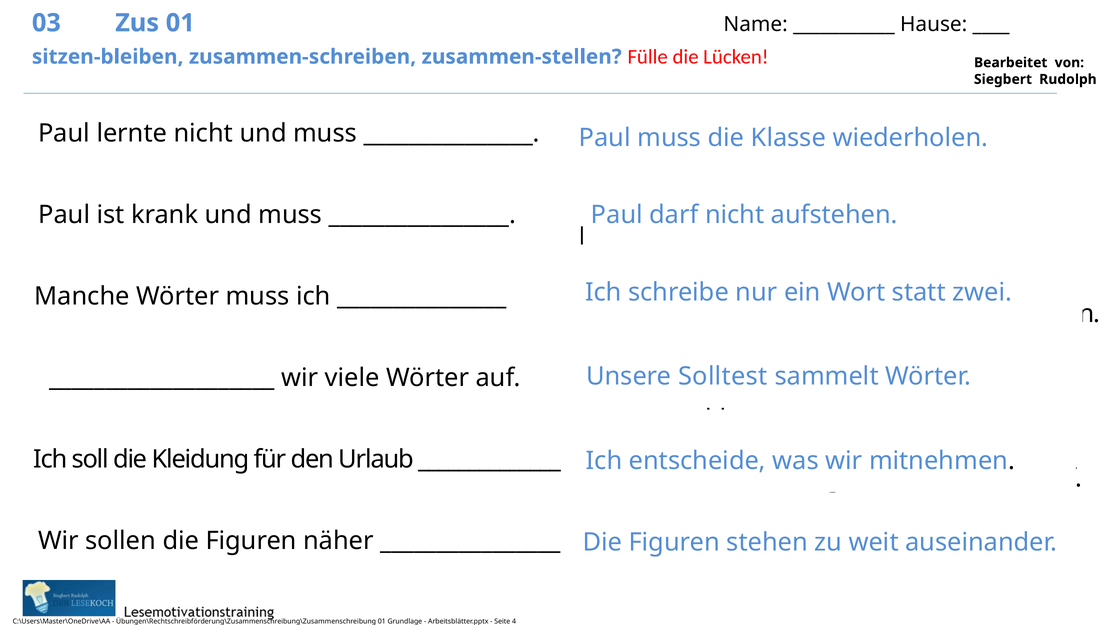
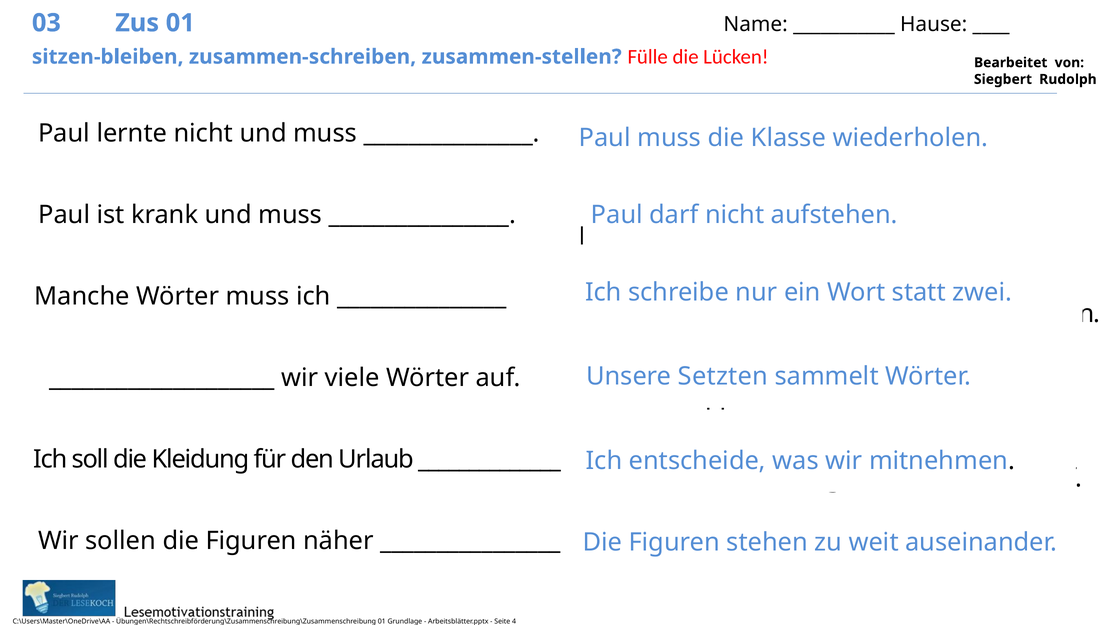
Solltest: Solltest -> Setzten
